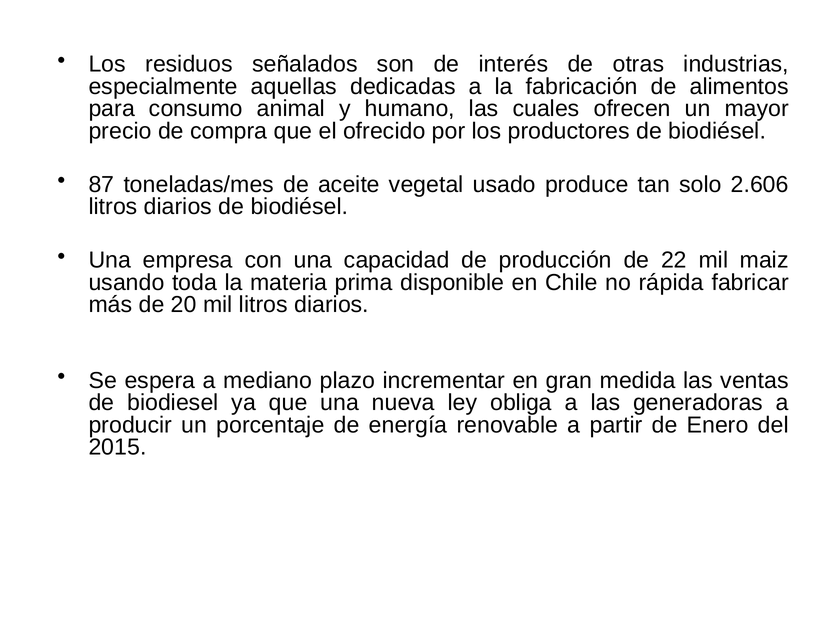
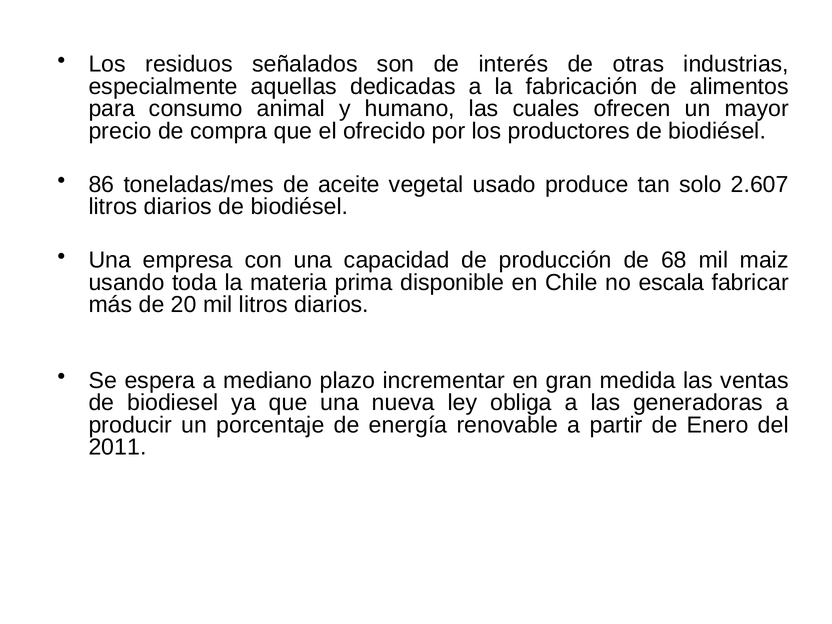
87: 87 -> 86
2.606: 2.606 -> 2.607
22: 22 -> 68
rápida: rápida -> escala
2015: 2015 -> 2011
